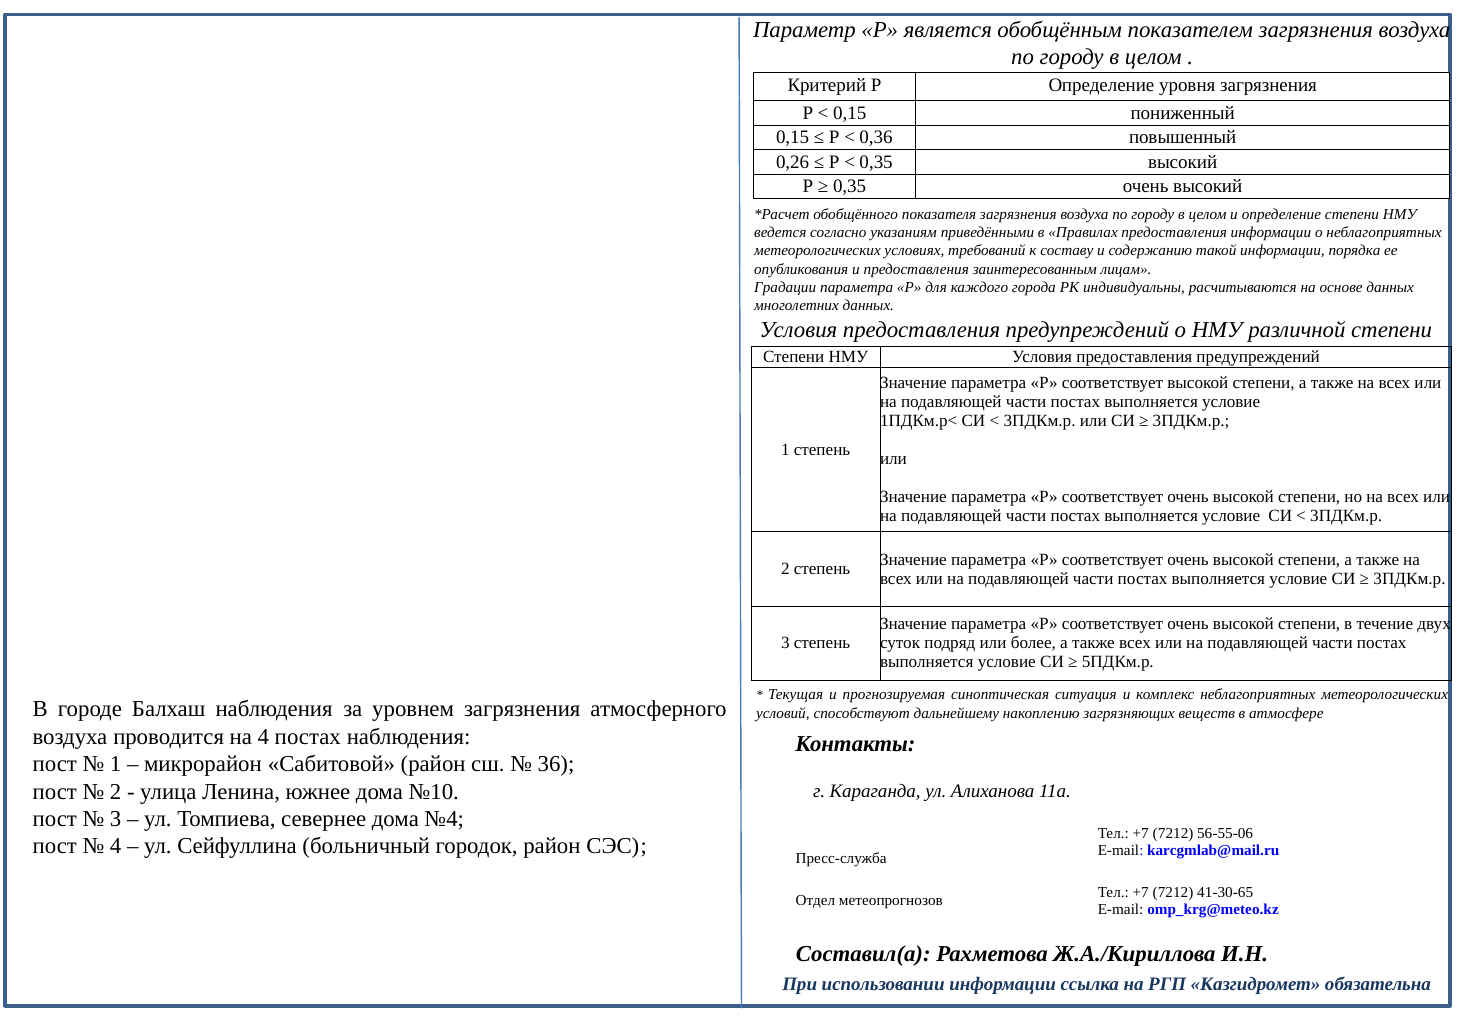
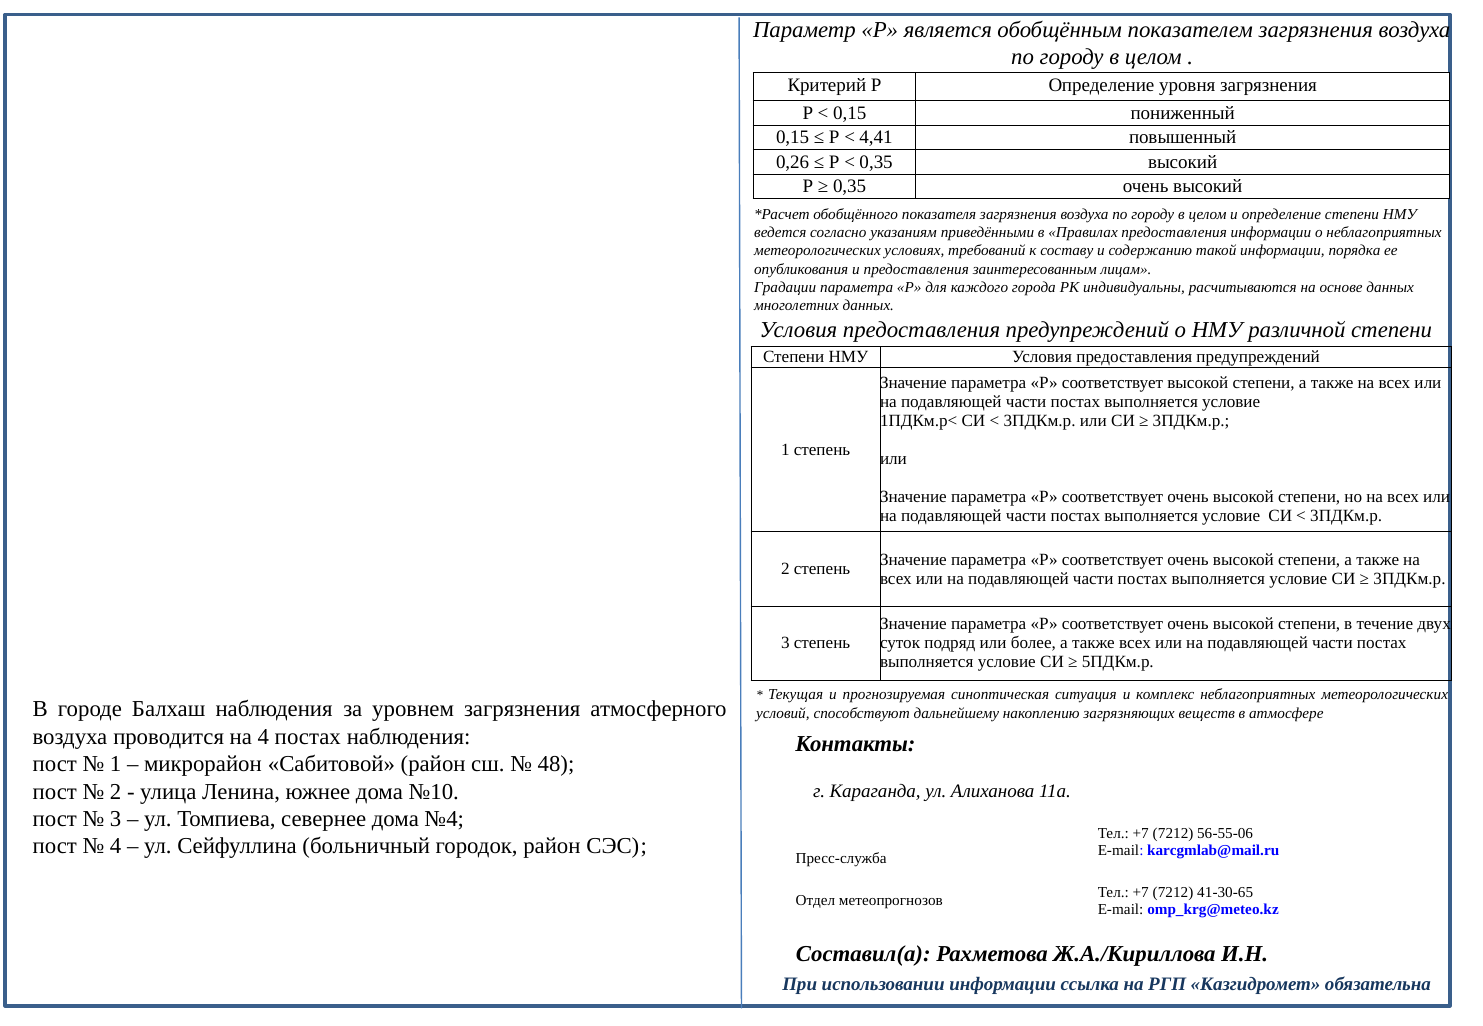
0,36: 0,36 -> 4,41
36: 36 -> 48
